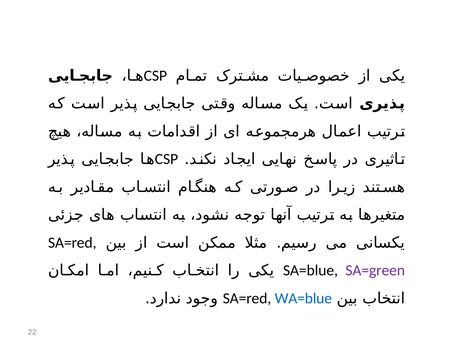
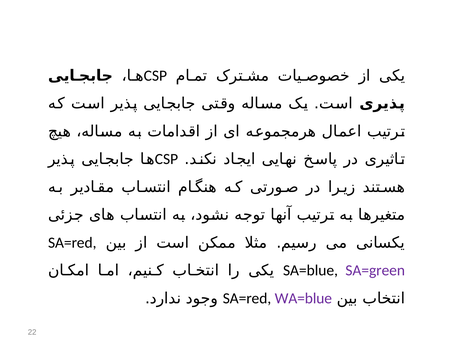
WA=blue colour: blue -> purple
